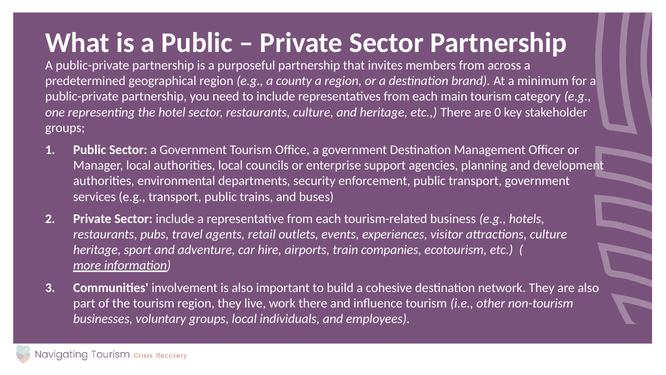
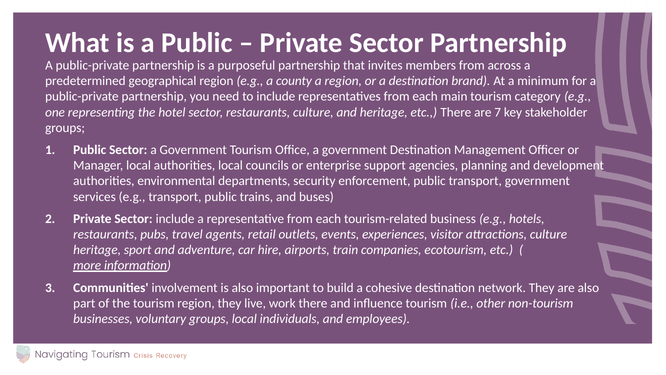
0: 0 -> 7
